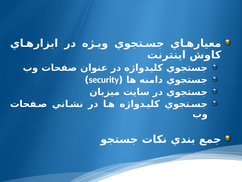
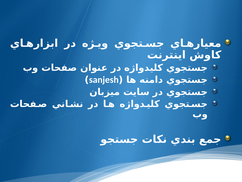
security: security -> sanjesh
